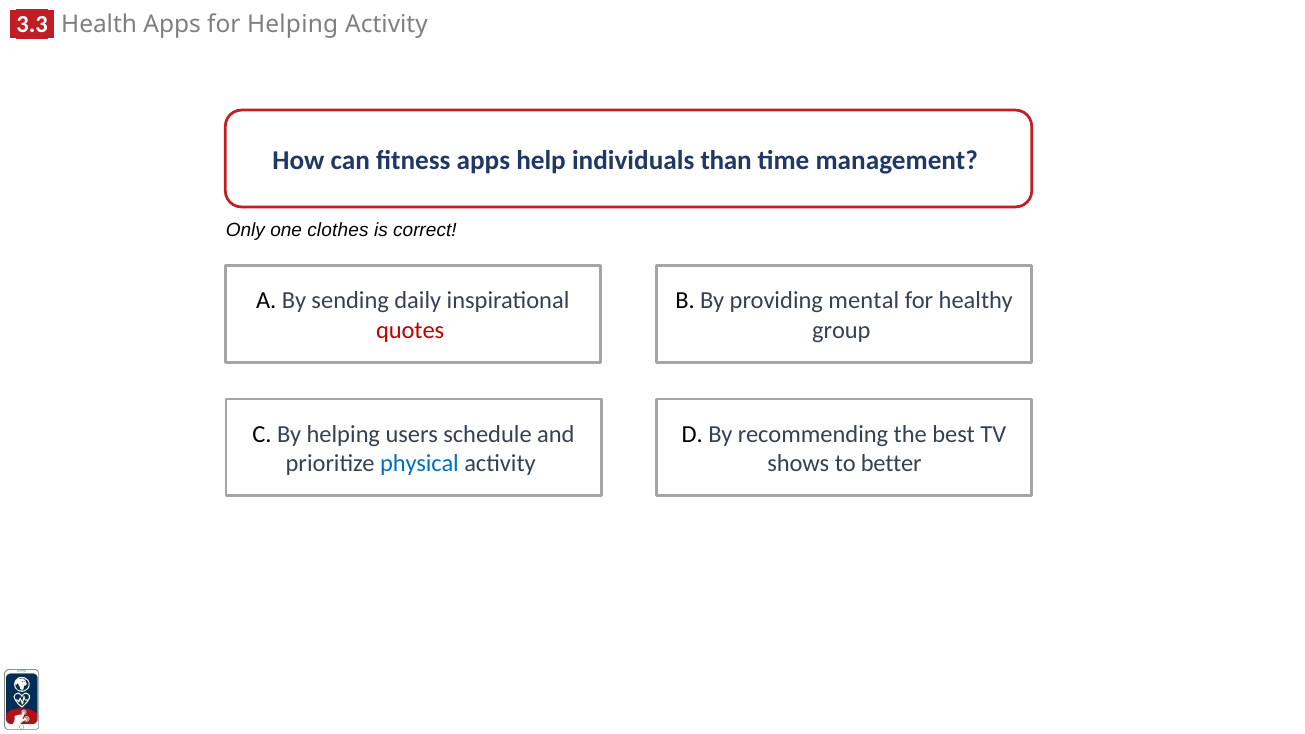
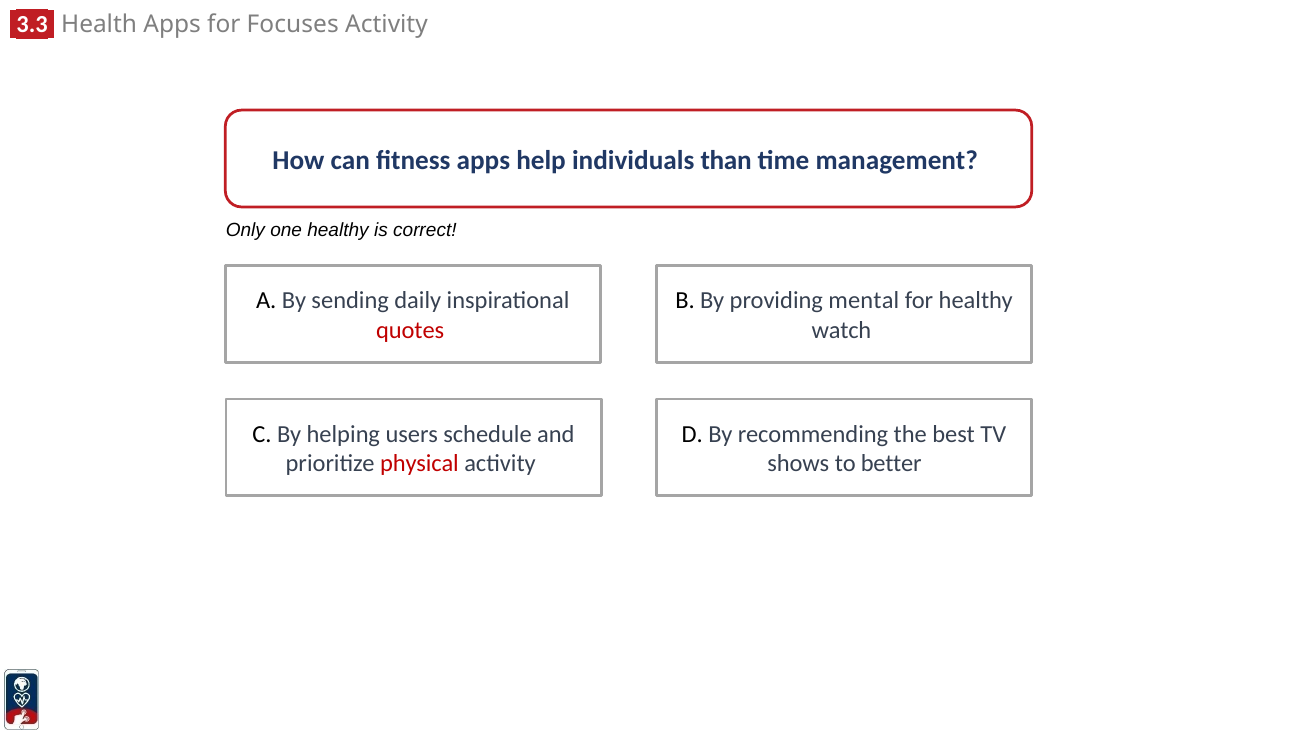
for Helping: Helping -> Focuses
one clothes: clothes -> healthy
group: group -> watch
physical colour: blue -> red
